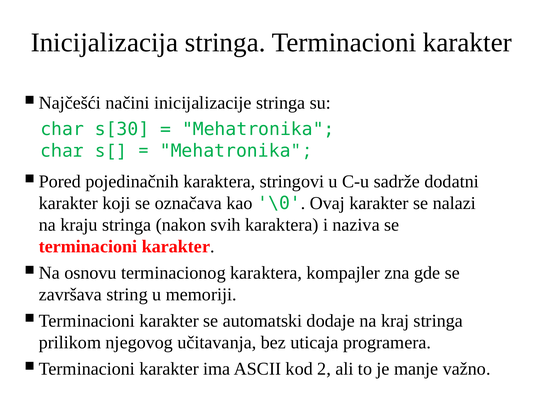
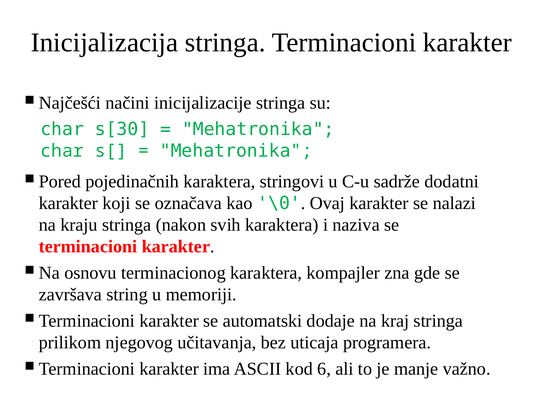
2: 2 -> 6
